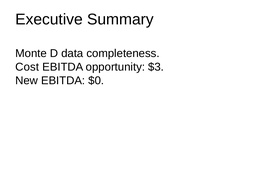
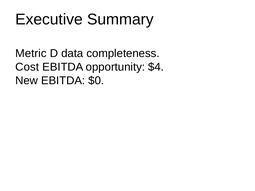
Monte: Monte -> Metric
$3: $3 -> $4
